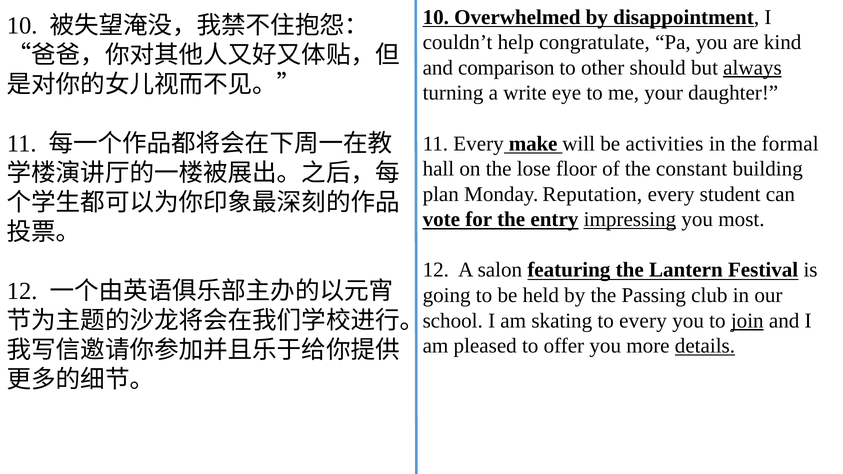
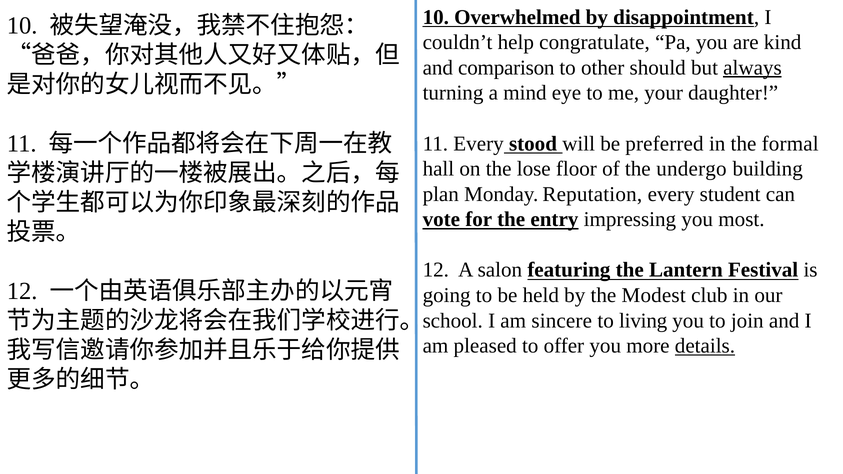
write: write -> mind
make: make -> stood
activities: activities -> preferred
constant: constant -> undergo
impressing underline: present -> none
Passing: Passing -> Modest
skating: skating -> sincere
to every: every -> living
join underline: present -> none
